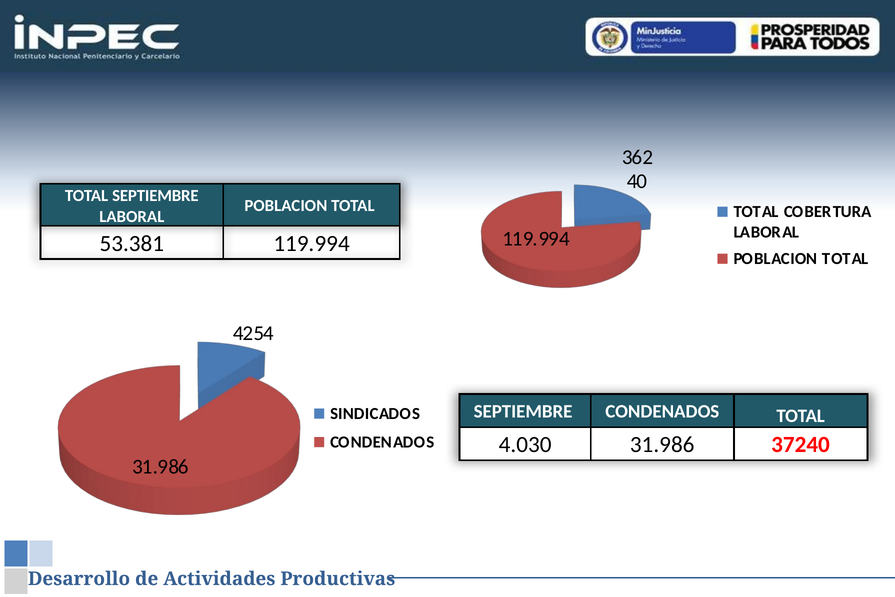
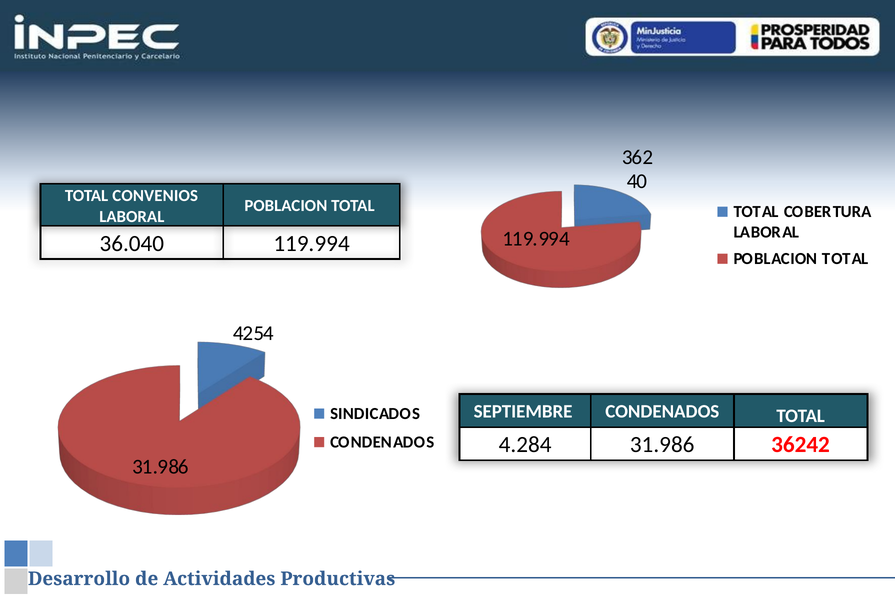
SEPTIEMBRE at (155, 196): SEPTIEMBRE -> CONVENIOS
53.381: 53.381 -> 36.040
4.030: 4.030 -> 4.284
37240: 37240 -> 36242
